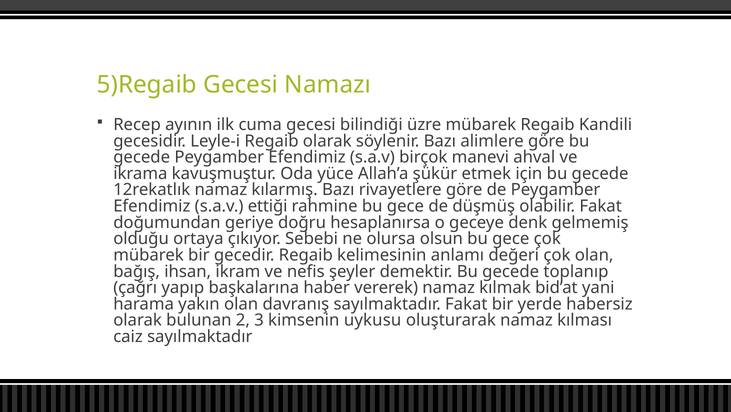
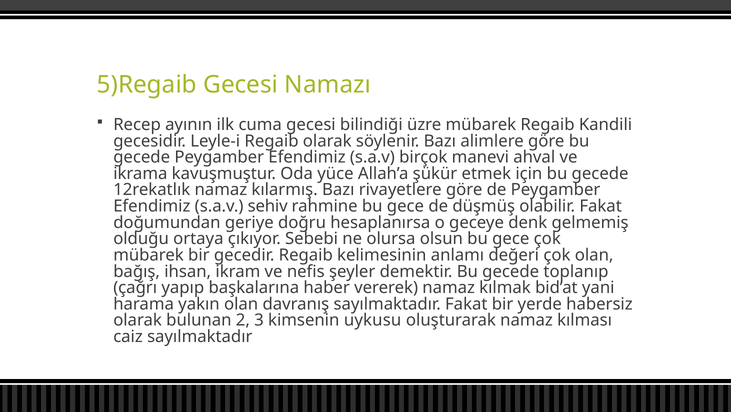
ettiği: ettiği -> sehiv
